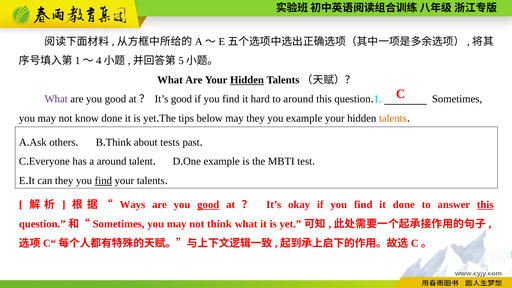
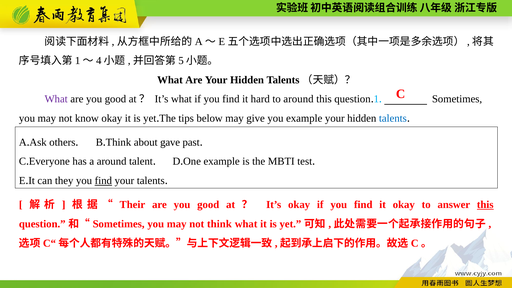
Hidden at (247, 80) underline: present -> none
It’s good: good -> what
know done: done -> okay
may they: they -> give
talents at (393, 118) colour: orange -> blue
tests: tests -> gave
Ways: Ways -> Their
good at (208, 205) underline: present -> none
it done: done -> okay
